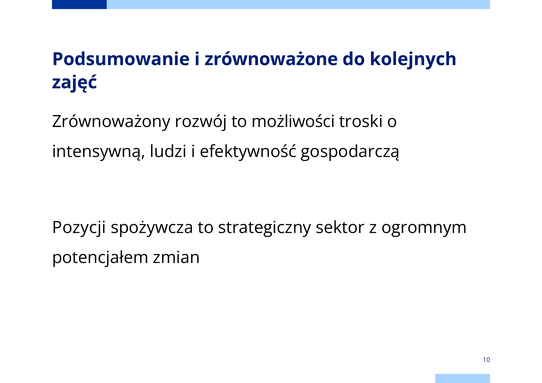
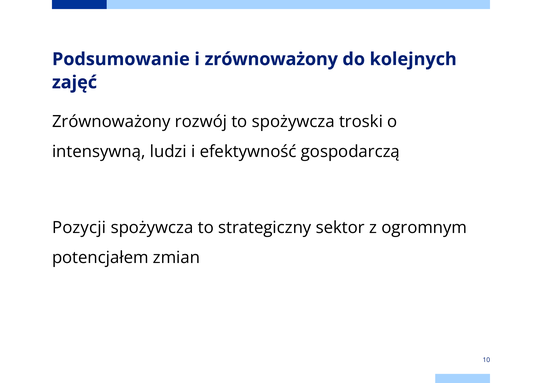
i zrównoważone: zrównoważone -> zrównoważony
to możliwości: możliwości -> spożywcza
